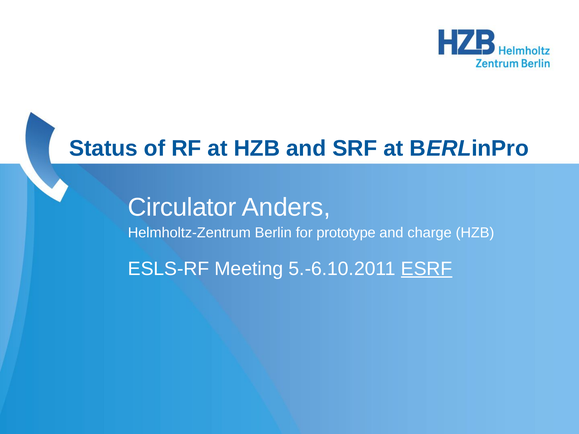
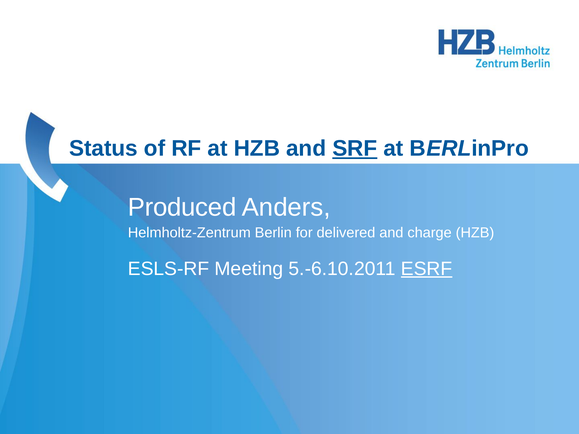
SRF underline: none -> present
Circulator: Circulator -> Produced
prototype: prototype -> delivered
